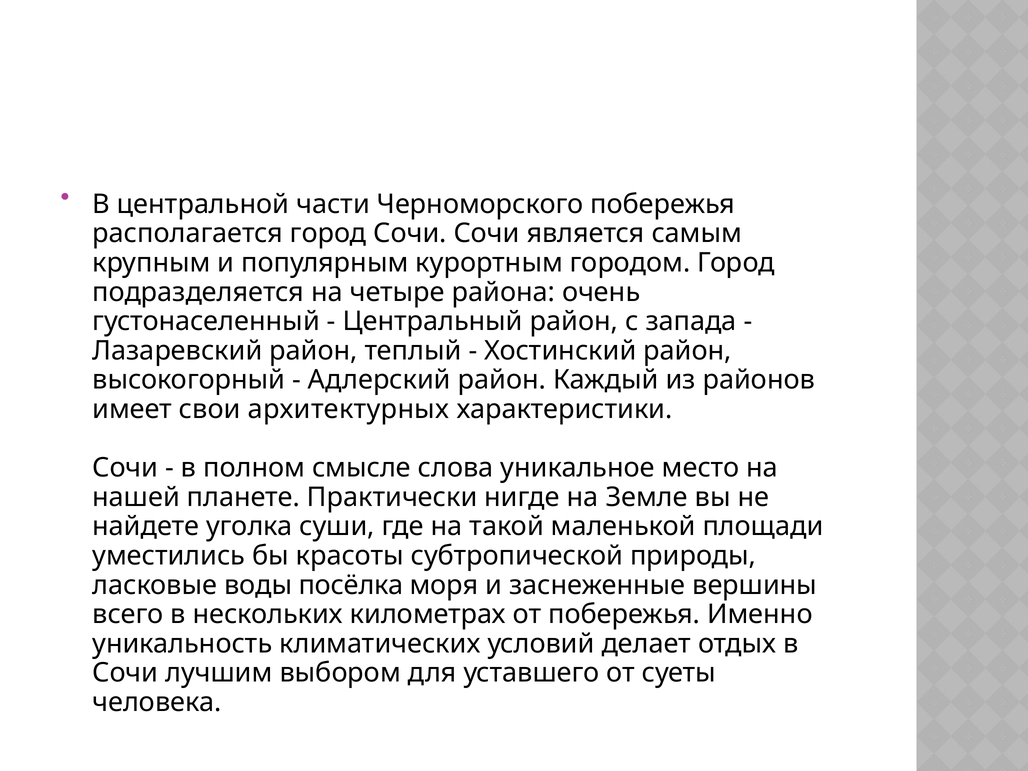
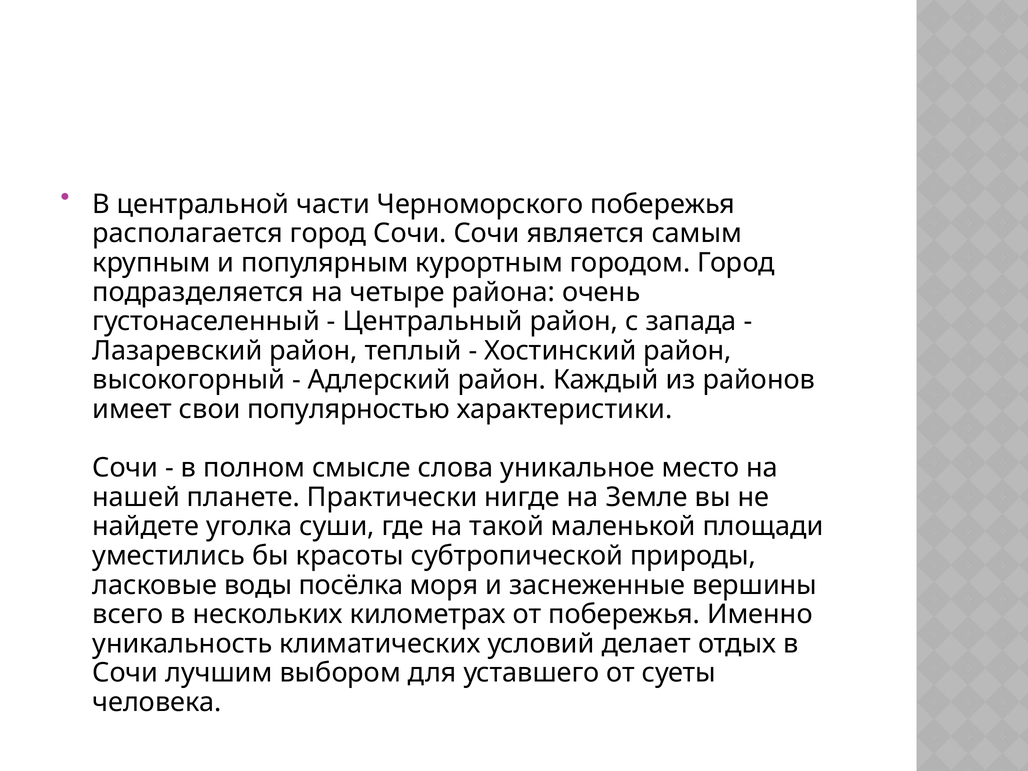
архитектурных: архитектурных -> популярностью
